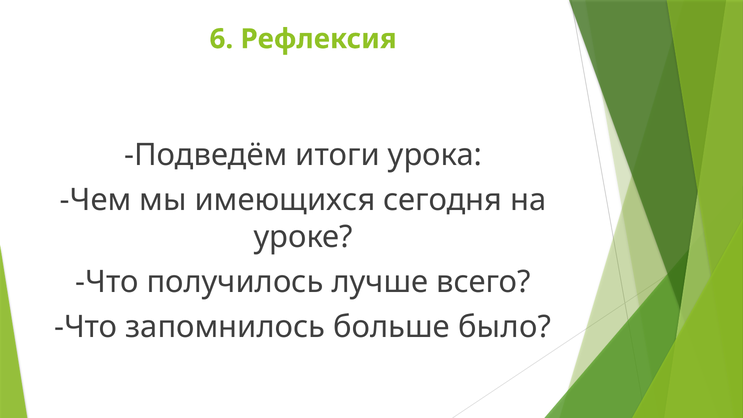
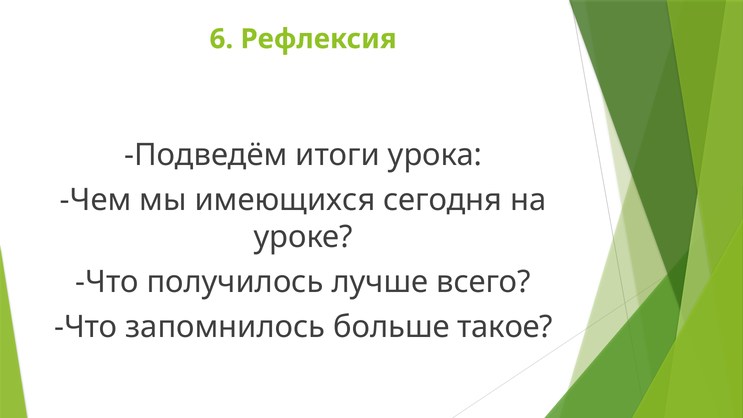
было: было -> такое
